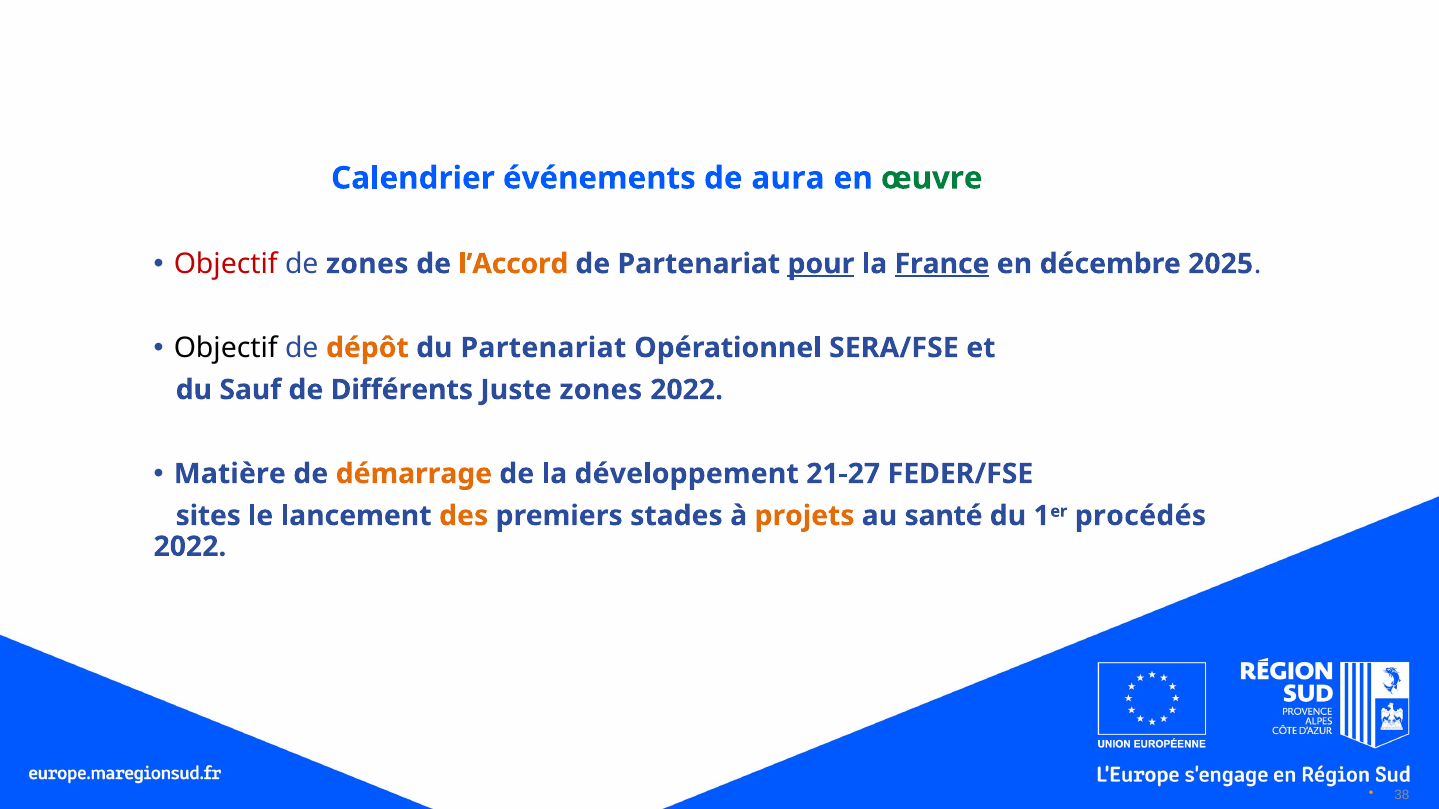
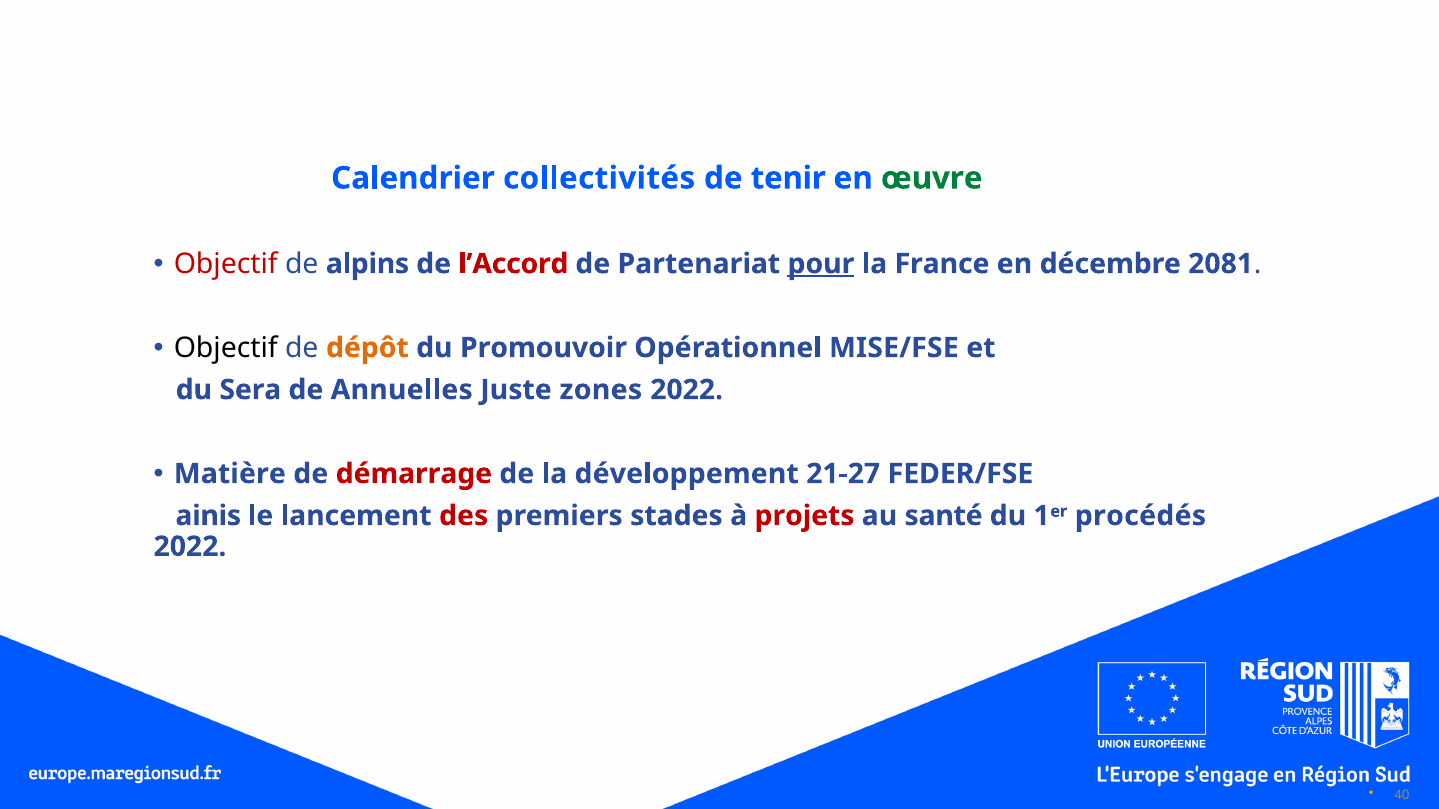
événements: événements -> collectivités
aura: aura -> tenir
de zones: zones -> alpins
l’Accord colour: orange -> red
France underline: present -> none
2025: 2025 -> 2081
du Partenariat: Partenariat -> Promouvoir
SERA/FSE: SERA/FSE -> MISE/FSE
Sauf: Sauf -> Sera
Différents: Différents -> Annuelles
démarrage colour: orange -> red
sites: sites -> ainis
des colour: orange -> red
projets colour: orange -> red
38: 38 -> 40
